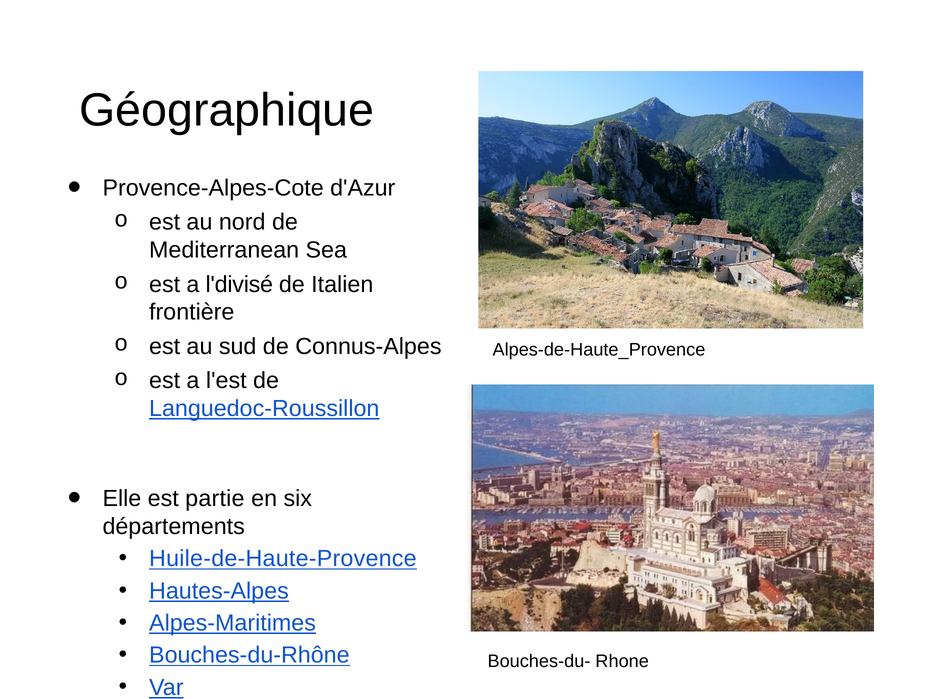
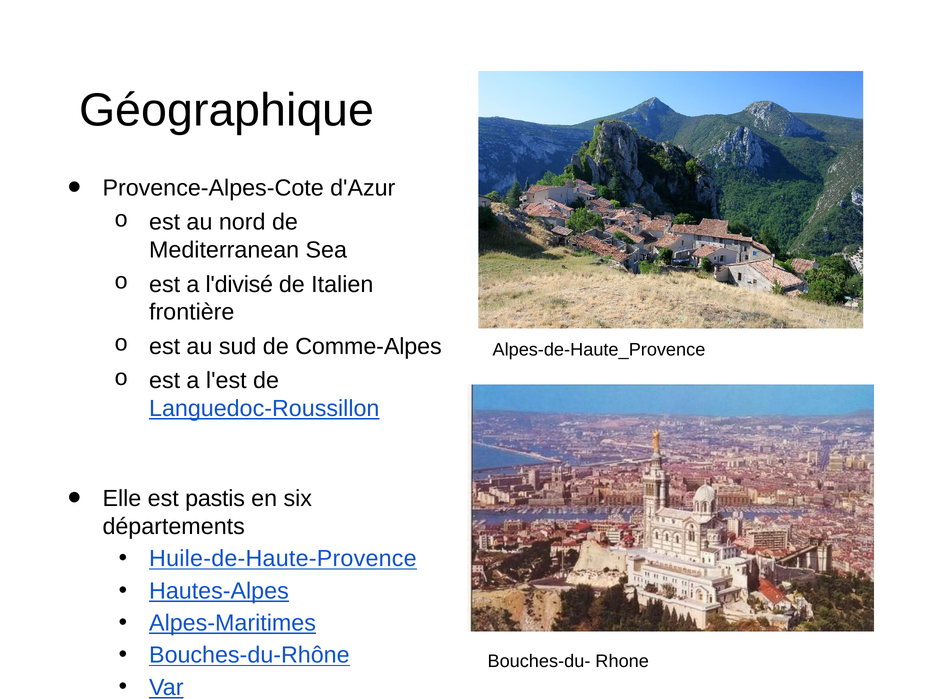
Connus-Alpes: Connus-Alpes -> Comme-Alpes
partie: partie -> pastis
